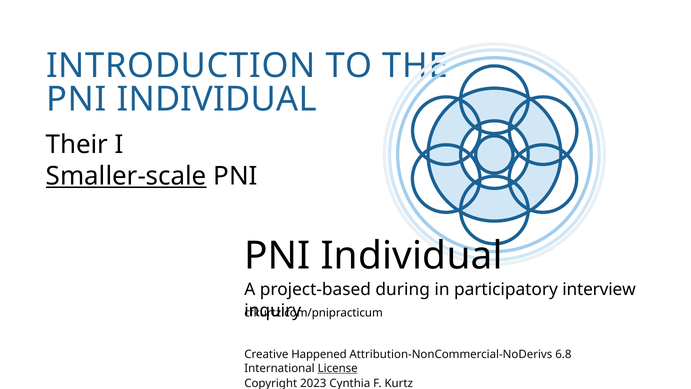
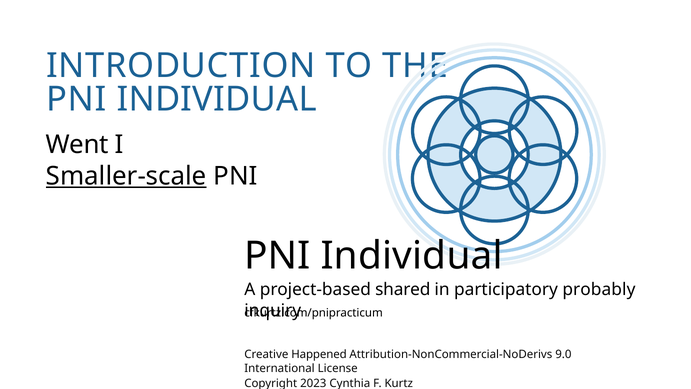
Their: Their -> Went
during: during -> shared
interview: interview -> probably
6.8: 6.8 -> 9.0
License underline: present -> none
